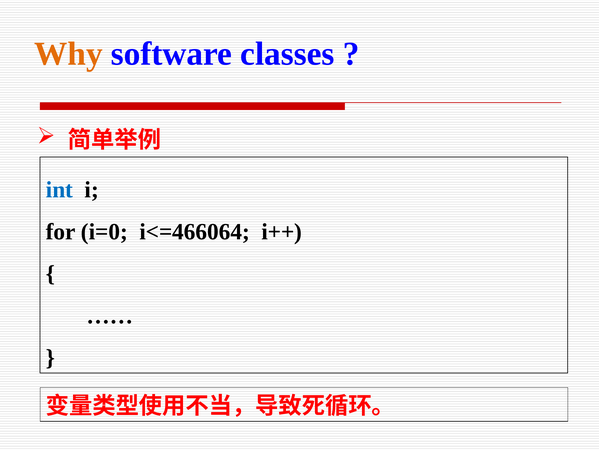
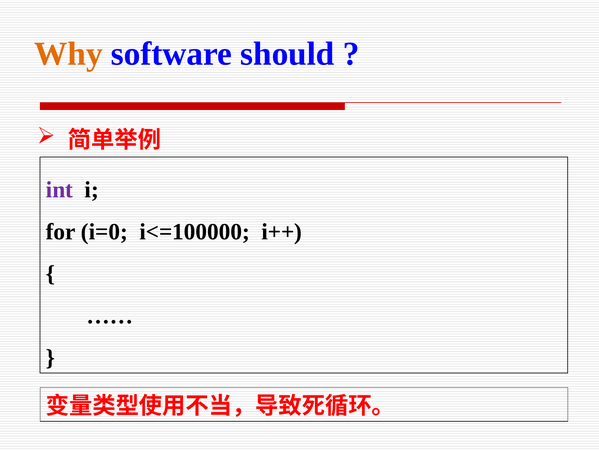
classes: classes -> should
int colour: blue -> purple
i<=466064: i<=466064 -> i<=100000
